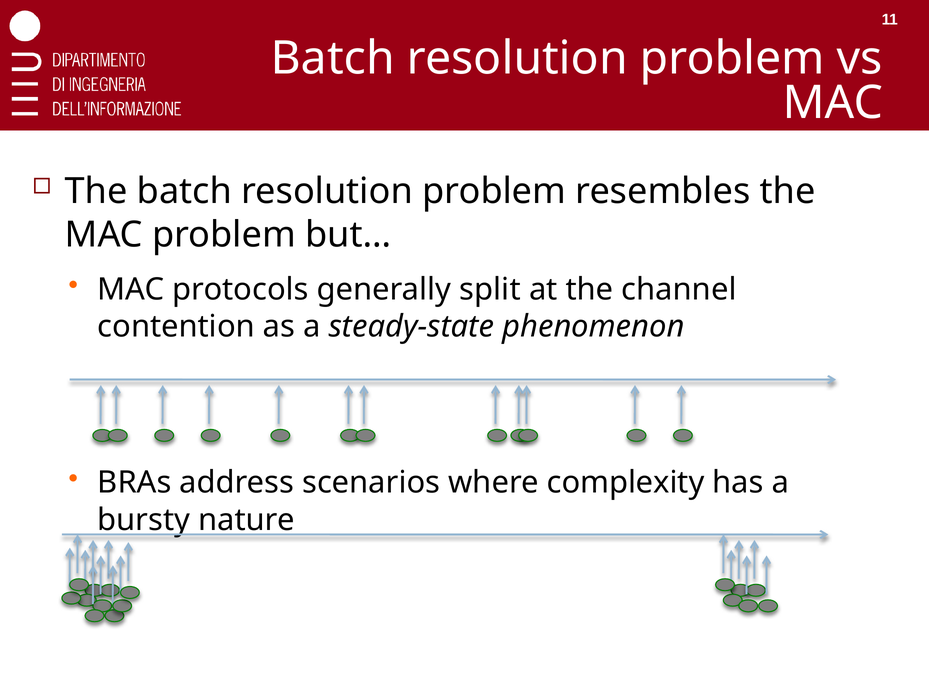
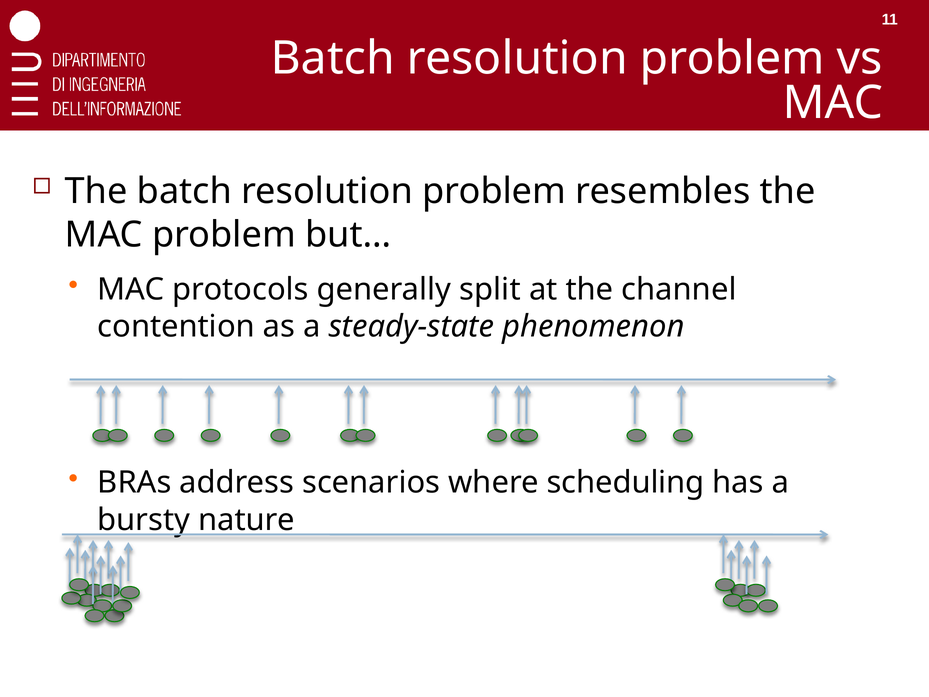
complexity: complexity -> scheduling
